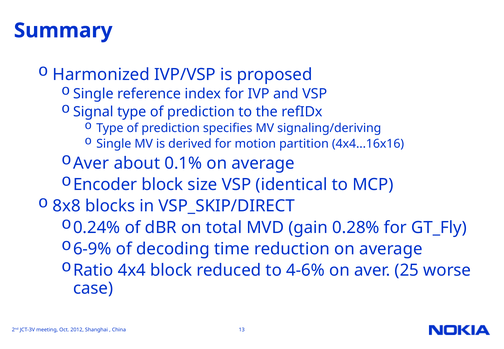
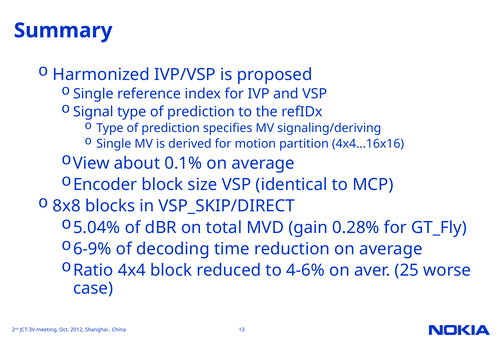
Aver at (91, 163): Aver -> View
0.24%: 0.24% -> 5.04%
